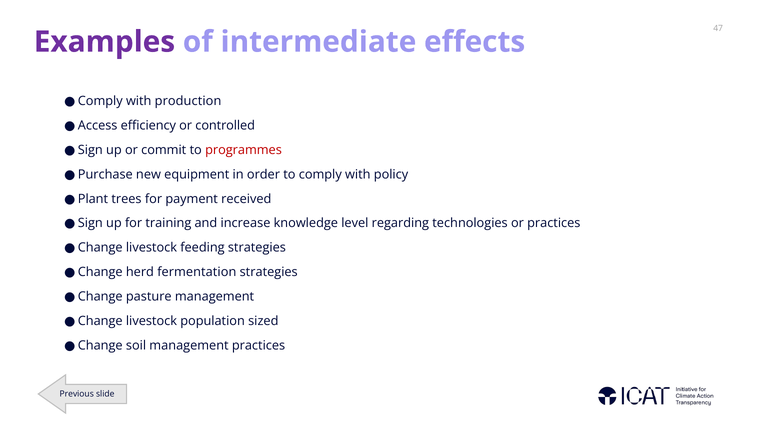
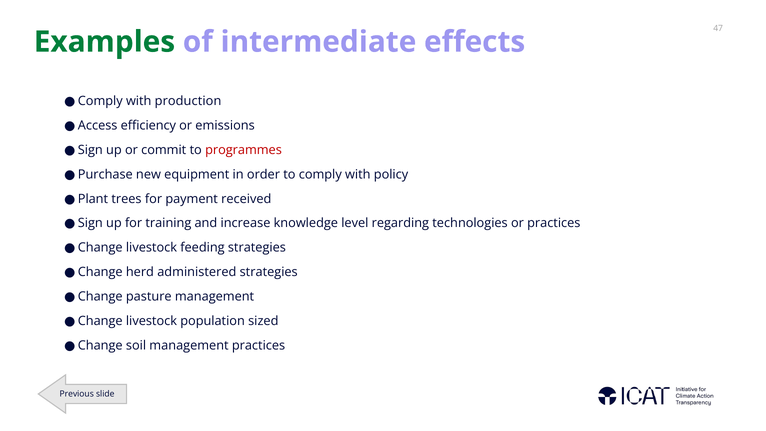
Examples colour: purple -> green
controlled: controlled -> emissions
fermentation: fermentation -> administered
